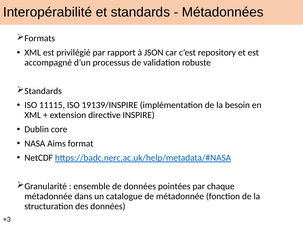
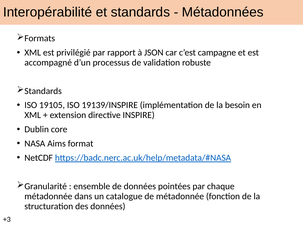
repository: repository -> campagne
11115: 11115 -> 19105
